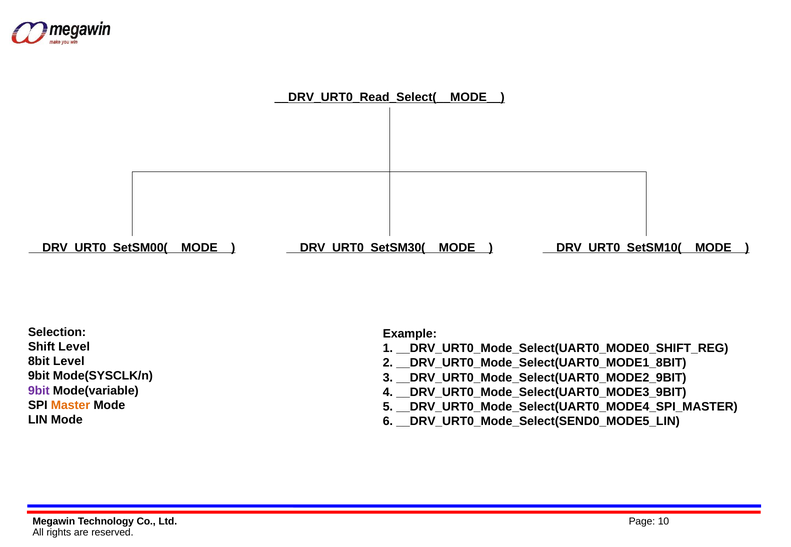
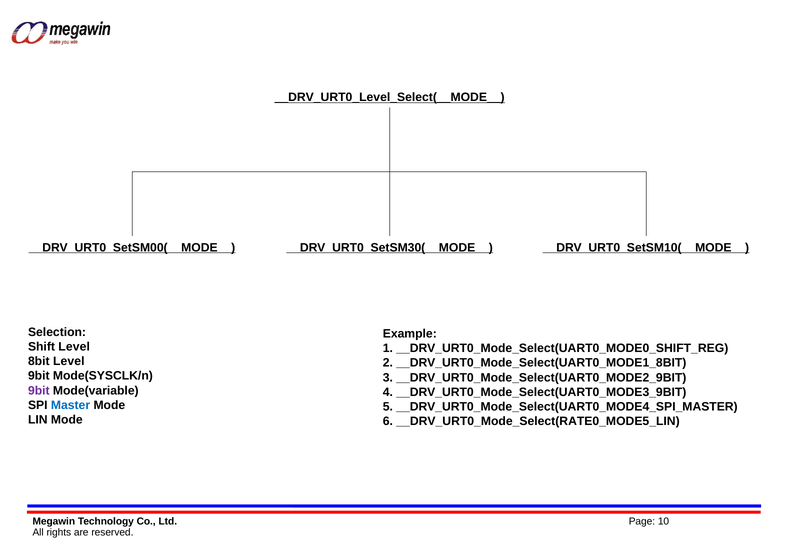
__DRV_URT0_Read_Select(__MODE__: __DRV_URT0_Read_Select(__MODE__ -> __DRV_URT0_Level_Select(__MODE__
Master colour: orange -> blue
__DRV_URT0_Mode_Select(SEND0_MODE5_LIN: __DRV_URT0_Mode_Select(SEND0_MODE5_LIN -> __DRV_URT0_Mode_Select(RATE0_MODE5_LIN
